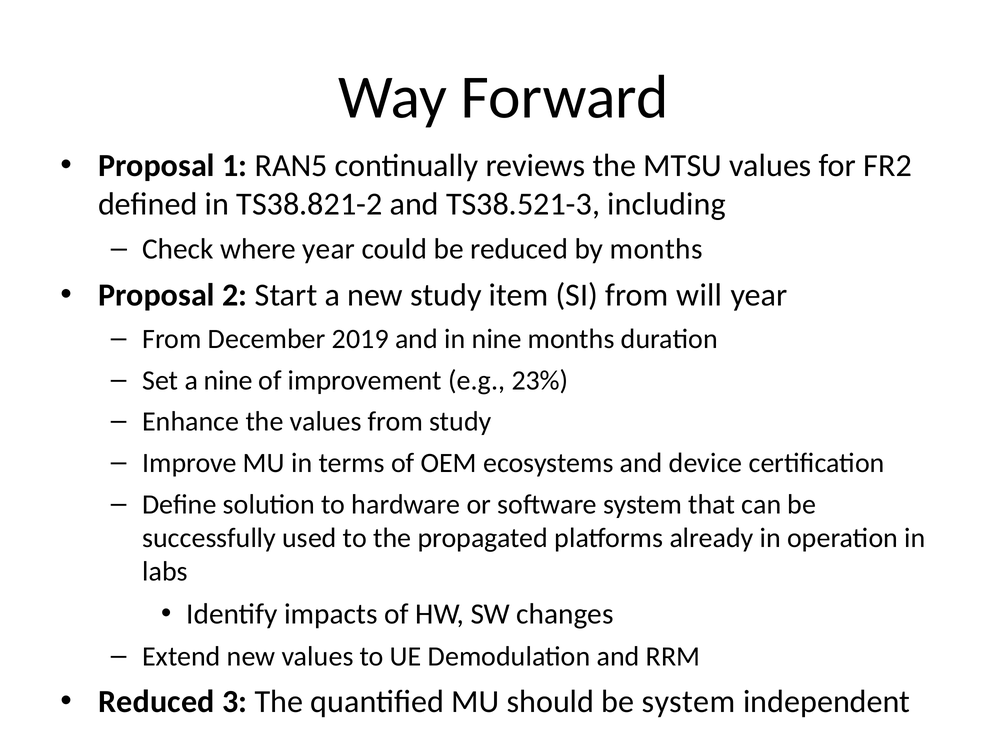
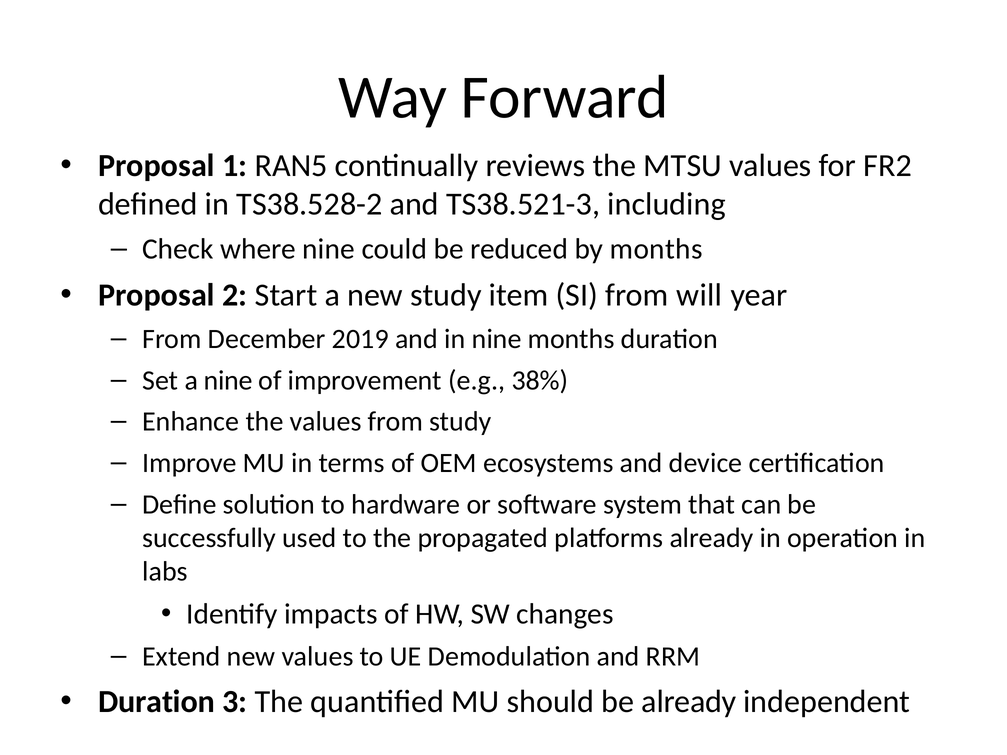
TS38.821-2: TS38.821-2 -> TS38.528-2
where year: year -> nine
23%: 23% -> 38%
Reduced at (156, 702): Reduced -> Duration
be system: system -> already
